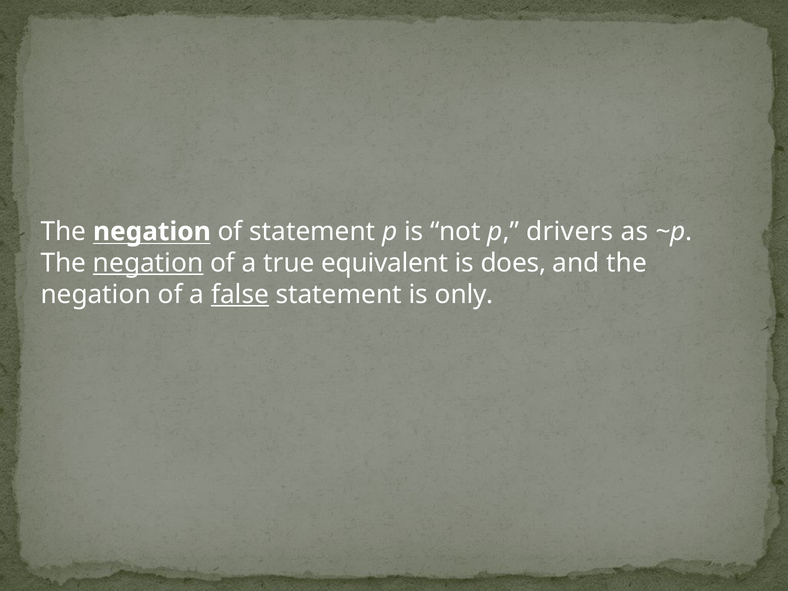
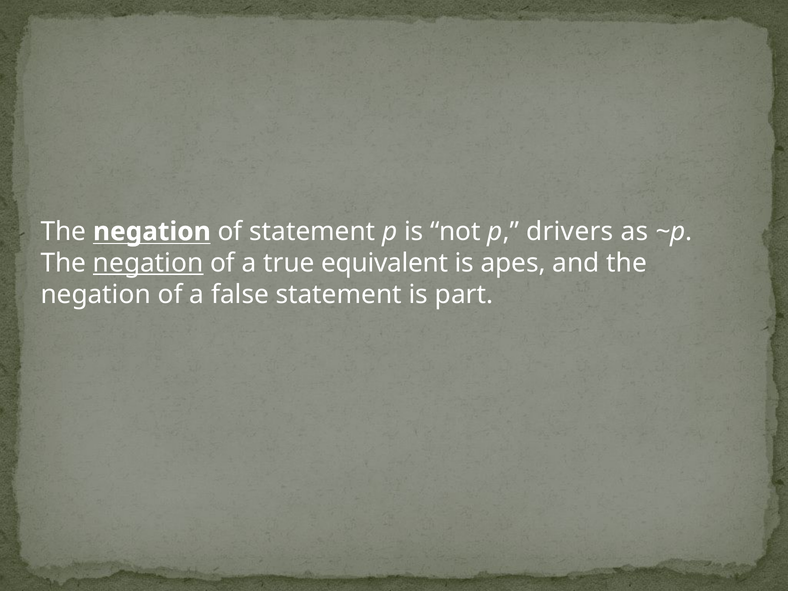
does: does -> apes
false underline: present -> none
only: only -> part
